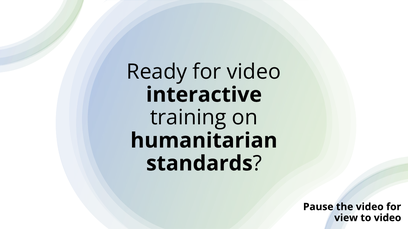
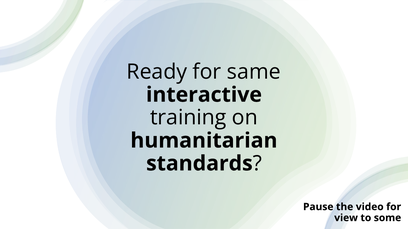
for video: video -> same
to video: video -> some
